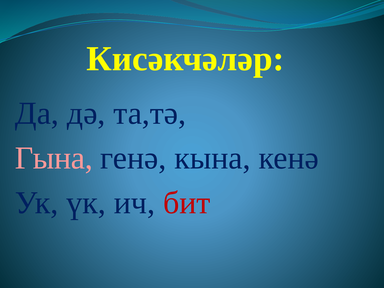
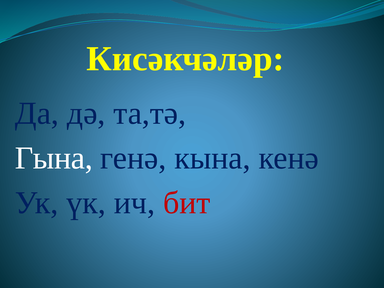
Гына colour: pink -> white
